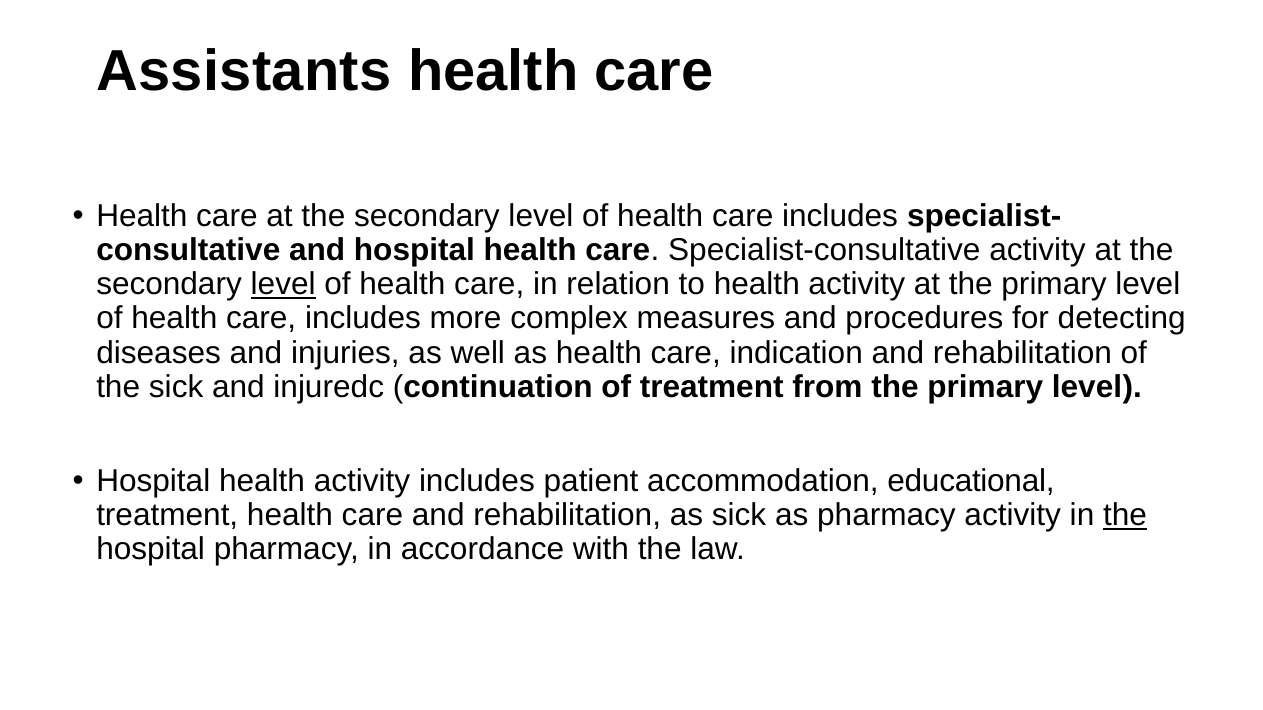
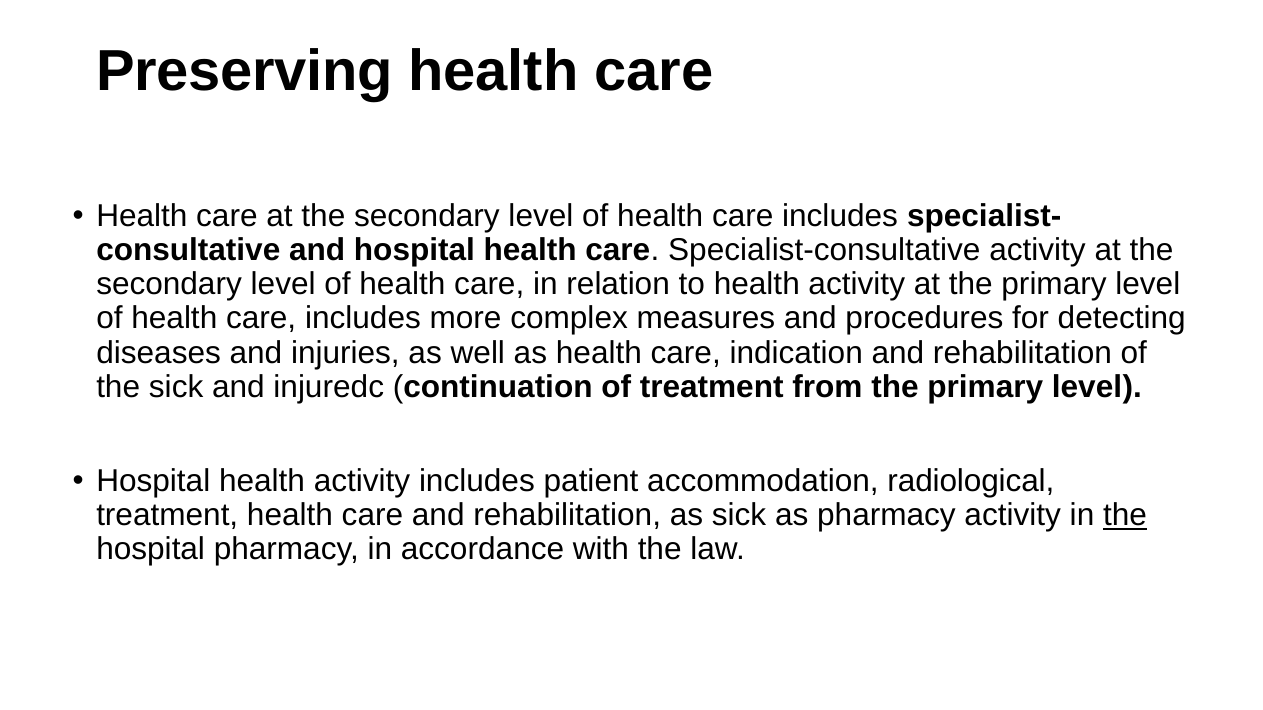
Assistants: Assistants -> Preserving
level at (283, 285) underline: present -> none
educational: educational -> radiological
